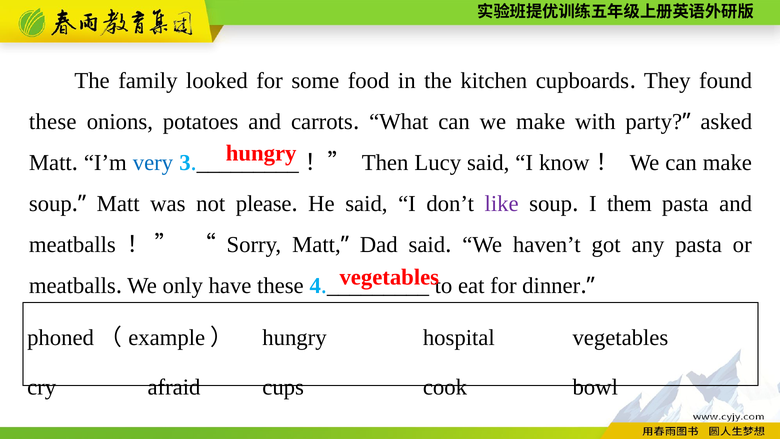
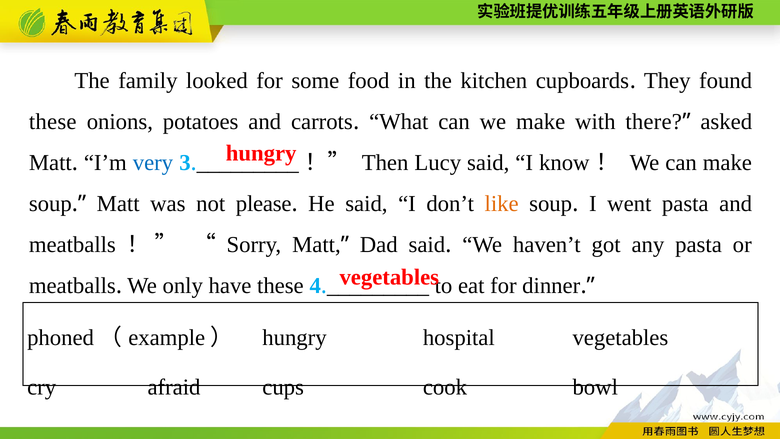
party: party -> there
like colour: purple -> orange
them: them -> went
